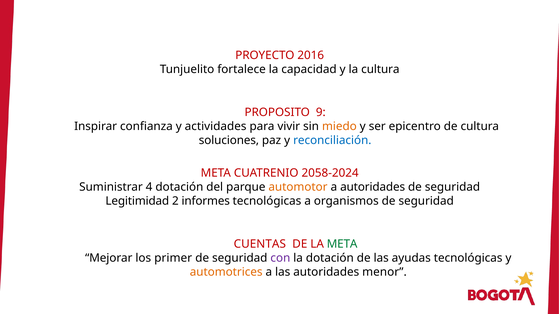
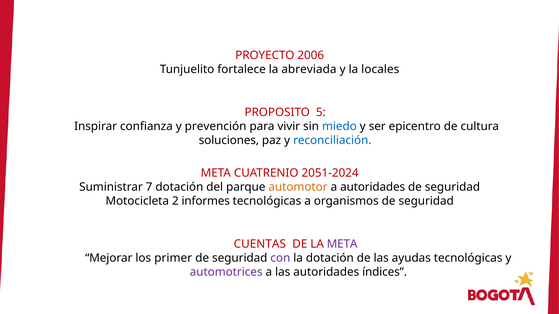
2016: 2016 -> 2006
capacidad: capacidad -> abreviada
la cultura: cultura -> locales
9: 9 -> 5
actividades: actividades -> prevención
miedo colour: orange -> blue
2058-2024: 2058-2024 -> 2051-2024
4: 4 -> 7
Legitimidad: Legitimidad -> Motocicleta
META at (342, 244) colour: green -> purple
automotrices colour: orange -> purple
menor: menor -> índices
